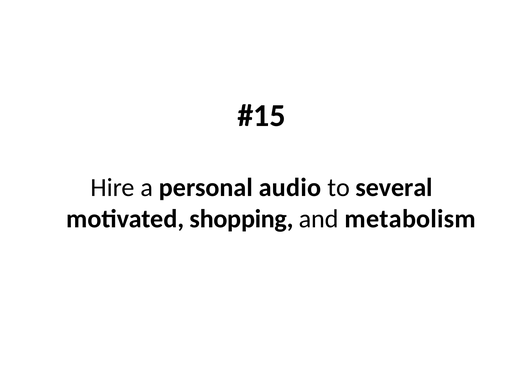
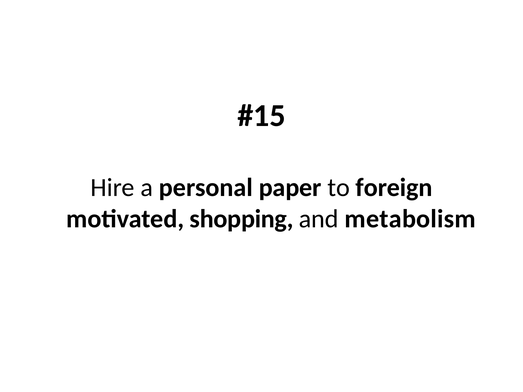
audio: audio -> paper
several: several -> foreign
